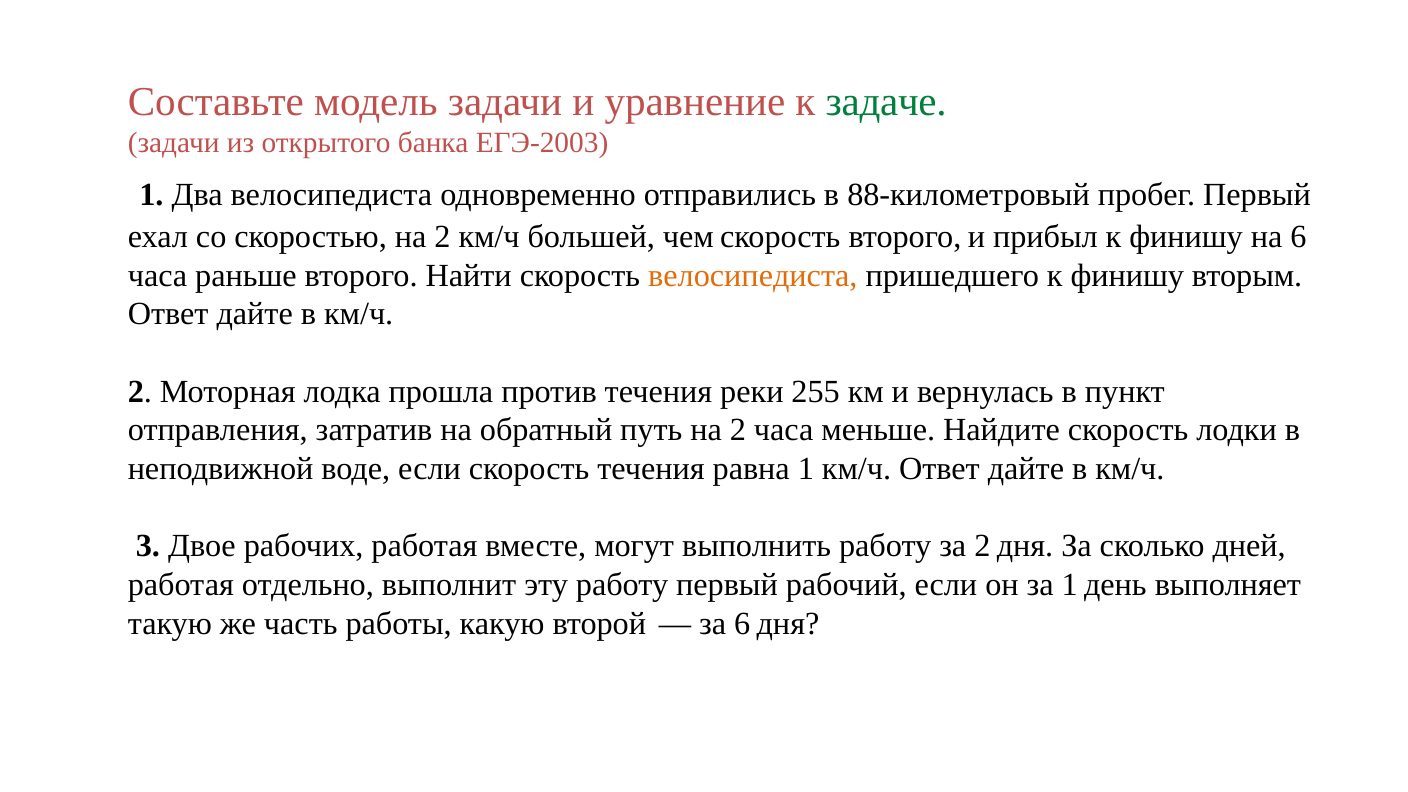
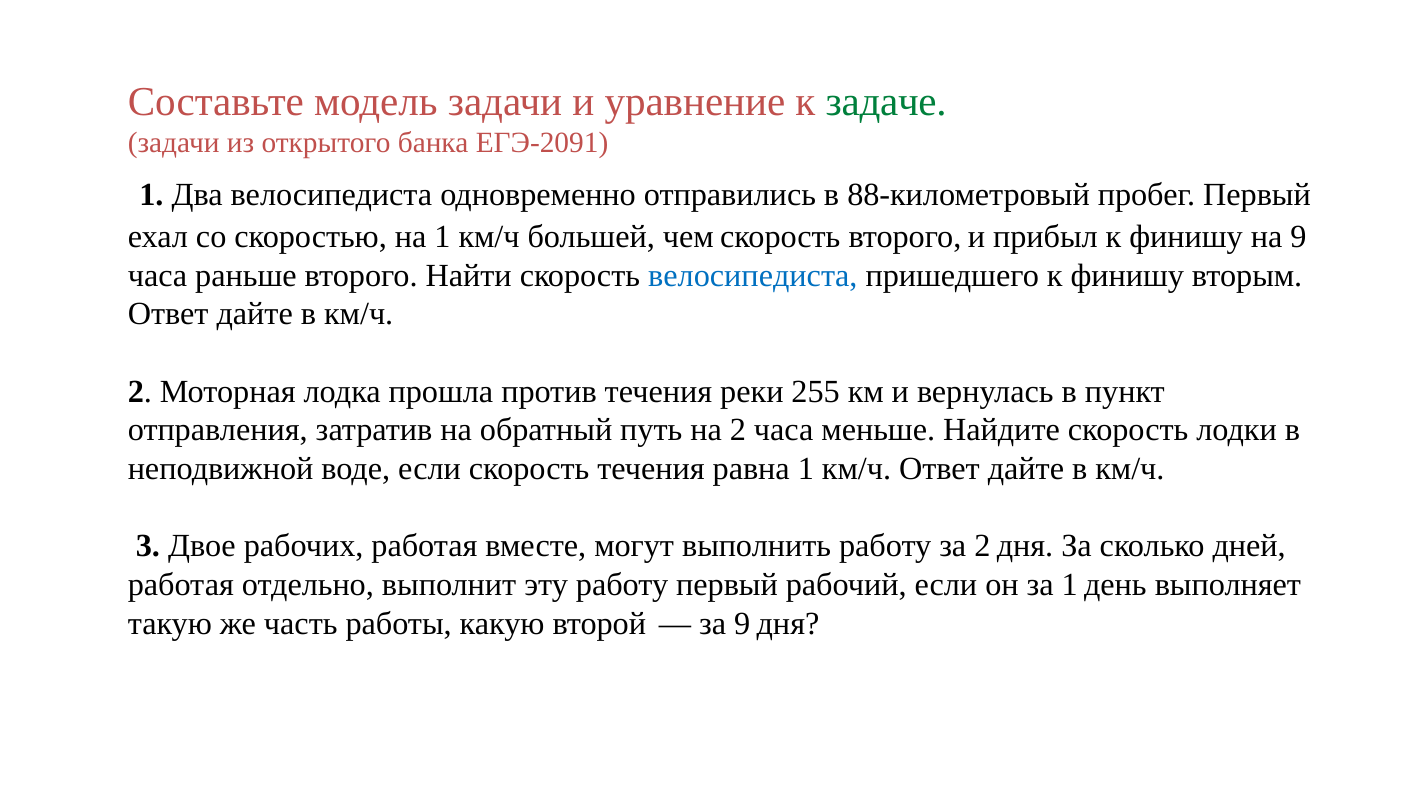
ЕГЭ-2003: ЕГЭ-2003 -> ЕГЭ-2091
скоростью на 2: 2 -> 1
на 6: 6 -> 9
велосипедиста at (753, 275) colour: orange -> blue
за 6: 6 -> 9
